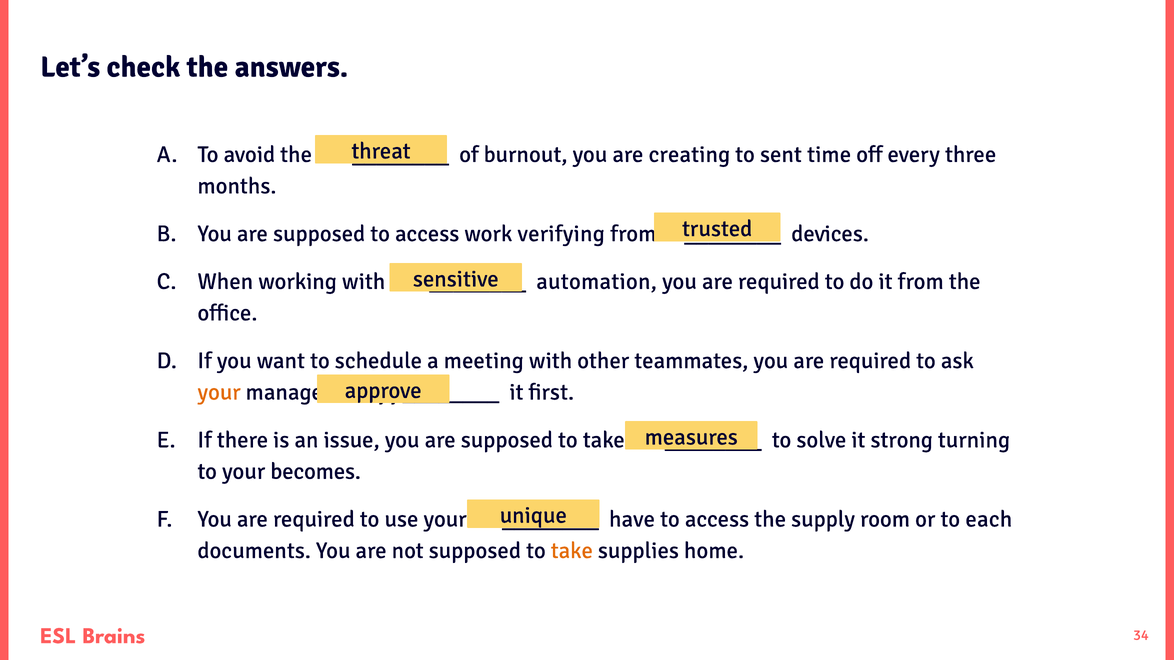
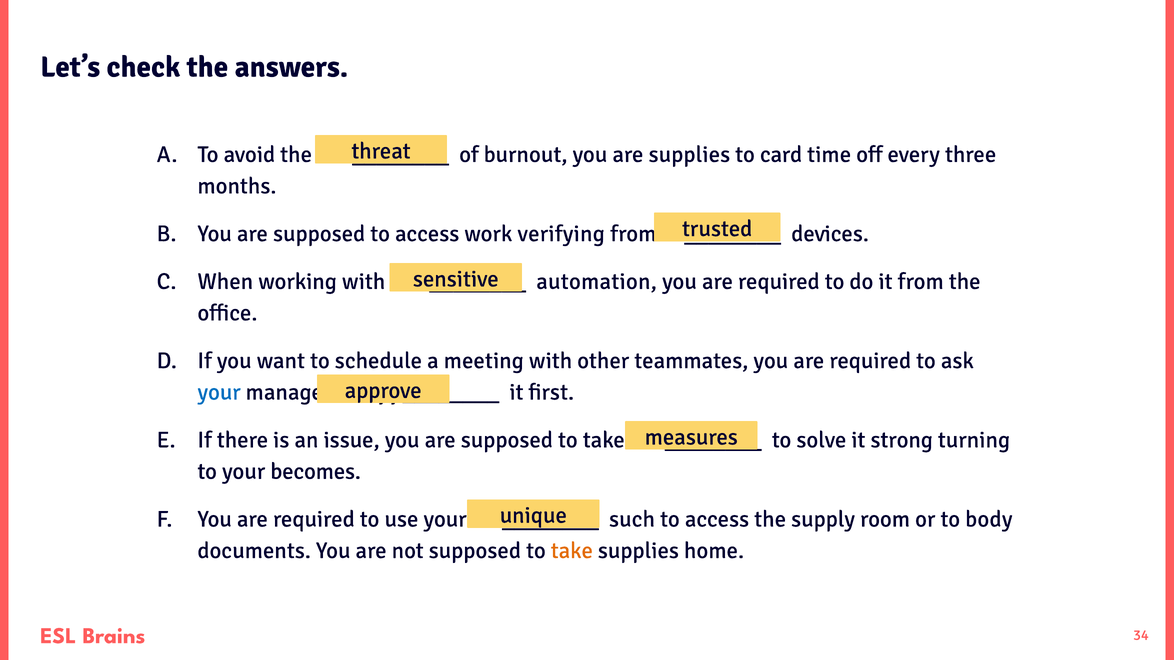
are creating: creating -> supplies
sent: sent -> card
your at (219, 392) colour: orange -> blue
have: have -> such
each: each -> body
